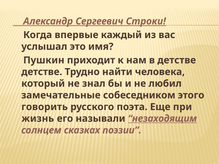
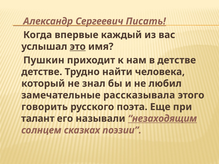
Строки: Строки -> Писать
это underline: none -> present
собеседником: собеседником -> рассказывала
жизнь: жизнь -> талант
